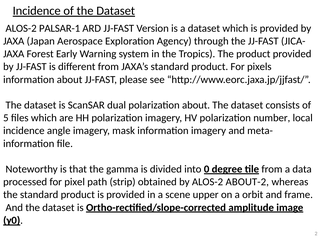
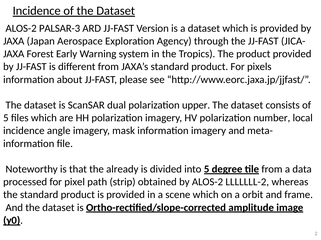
PALSAR-1: PALSAR-1 -> PALSAR-3
polarization about: about -> upper
gamma: gamma -> already
into 0: 0 -> 5
ABOUT-2: ABOUT-2 -> LLLLLLL-2
scene upper: upper -> which
